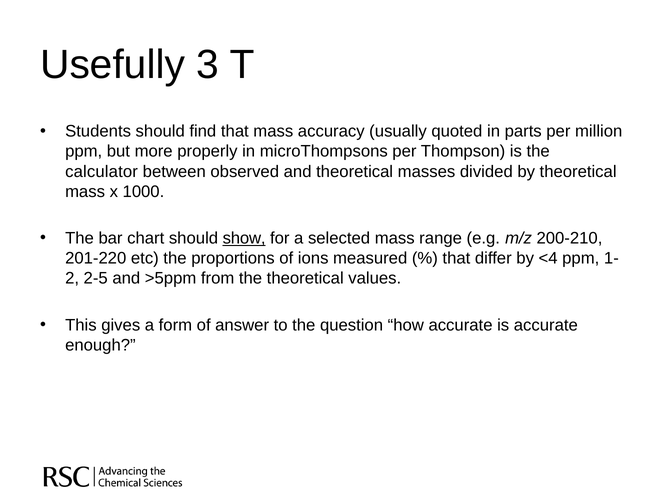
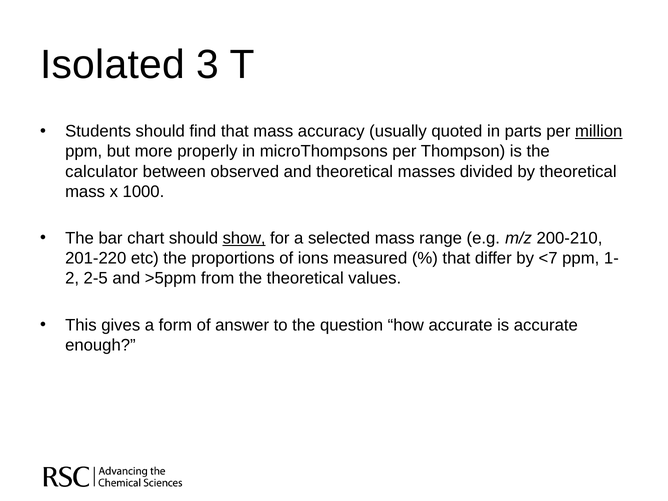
Usefully: Usefully -> Isolated
million underline: none -> present
<4: <4 -> <7
